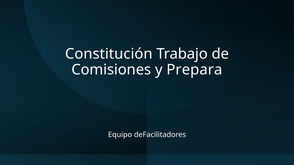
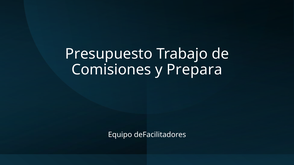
Constitución: Constitución -> Presupuesto
